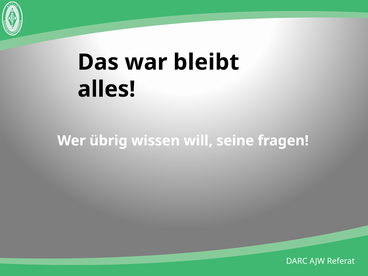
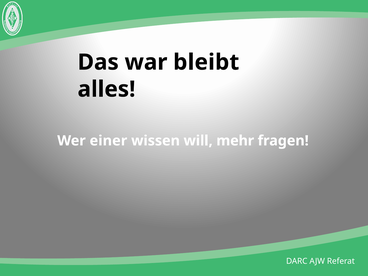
übrig: übrig -> einer
seine: seine -> mehr
